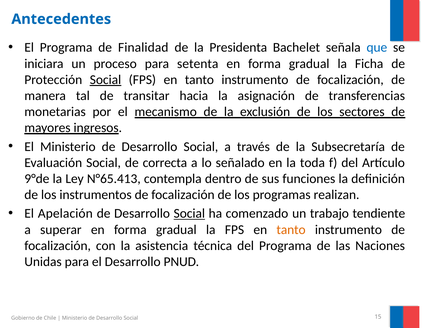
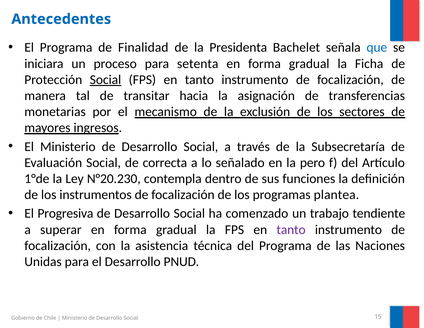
toda: toda -> pero
9°de: 9°de -> 1°de
N°65.413: N°65.413 -> N°20.230
realizan: realizan -> plantea
Apelación: Apelación -> Progresiva
Social at (189, 214) underline: present -> none
tanto at (291, 230) colour: orange -> purple
